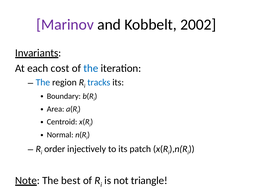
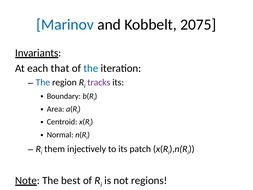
Marinov colour: purple -> blue
2002: 2002 -> 2075
cost: cost -> that
tracks colour: blue -> purple
order: order -> them
triangle: triangle -> regions
